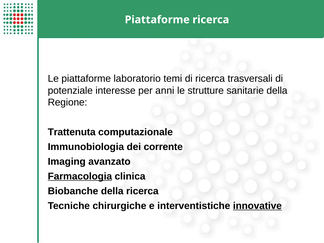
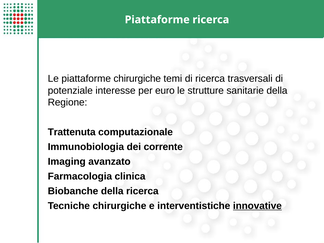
piattaforme laboratorio: laboratorio -> chirurgiche
anni: anni -> euro
Farmacologia underline: present -> none
